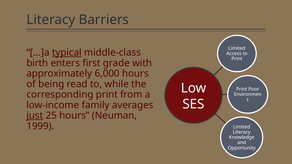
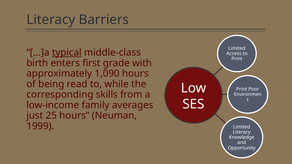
6,000: 6,000 -> 1,090
corresponding print: print -> skills
just underline: present -> none
